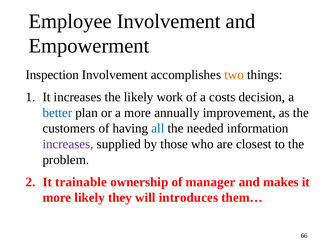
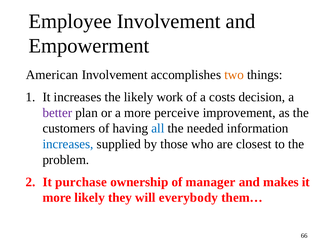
Inspection: Inspection -> American
better colour: blue -> purple
annually: annually -> perceive
increases at (68, 144) colour: purple -> blue
trainable: trainable -> purchase
introduces: introduces -> everybody
